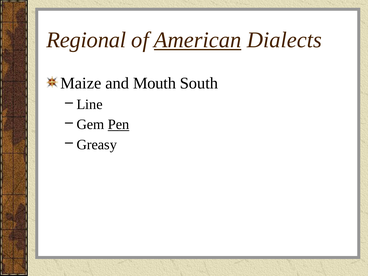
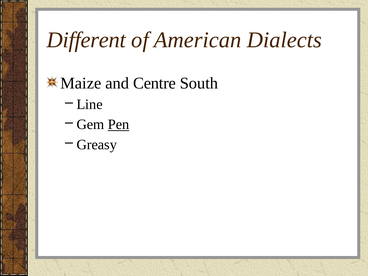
Regional: Regional -> Different
American underline: present -> none
Mouth: Mouth -> Centre
